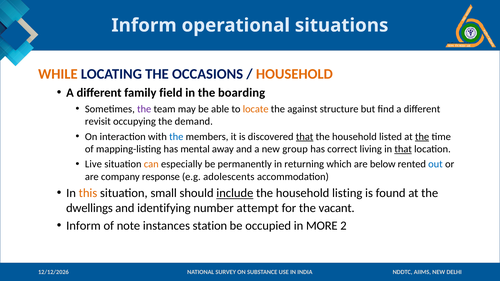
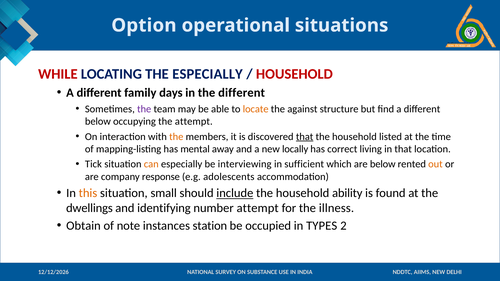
Inform at (144, 25): Inform -> Option
WHILE colour: orange -> red
THE OCCASIONS: OCCASIONS -> ESPECIALLY
HOUSEHOLD at (294, 74) colour: orange -> red
field: field -> days
the boarding: boarding -> different
revisit at (98, 122): revisit -> below
the demand: demand -> attempt
the at (176, 137) colour: blue -> orange
the at (422, 137) underline: present -> none
group: group -> locally
that at (403, 149) underline: present -> none
Live: Live -> Tick
permanently: permanently -> interviewing
returning: returning -> sufficient
out colour: blue -> orange
listing: listing -> ability
vacant: vacant -> illness
Inform at (83, 226): Inform -> Obtain
MORE: MORE -> TYPES
